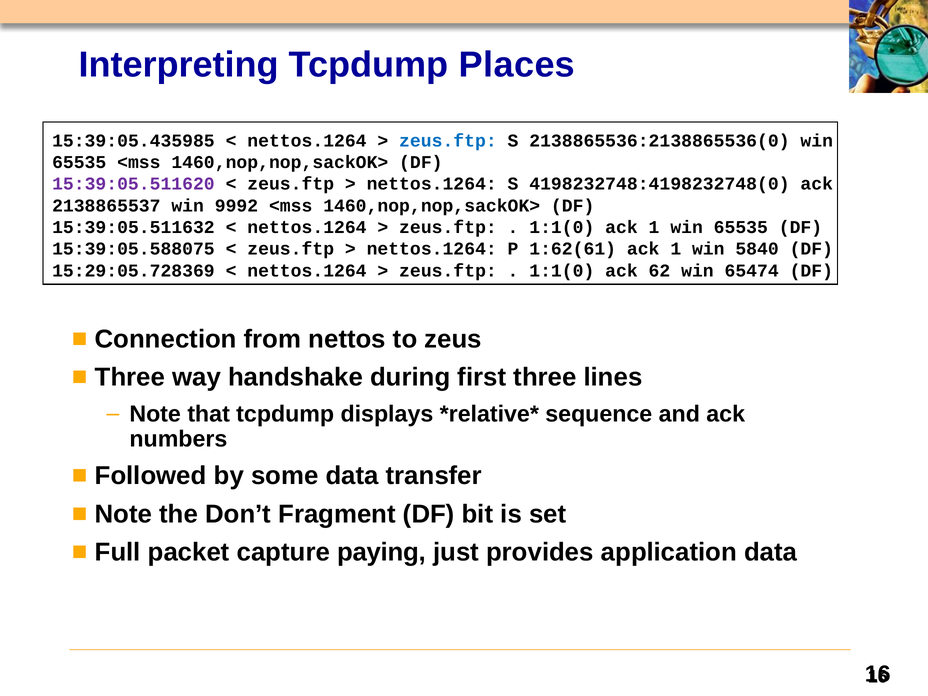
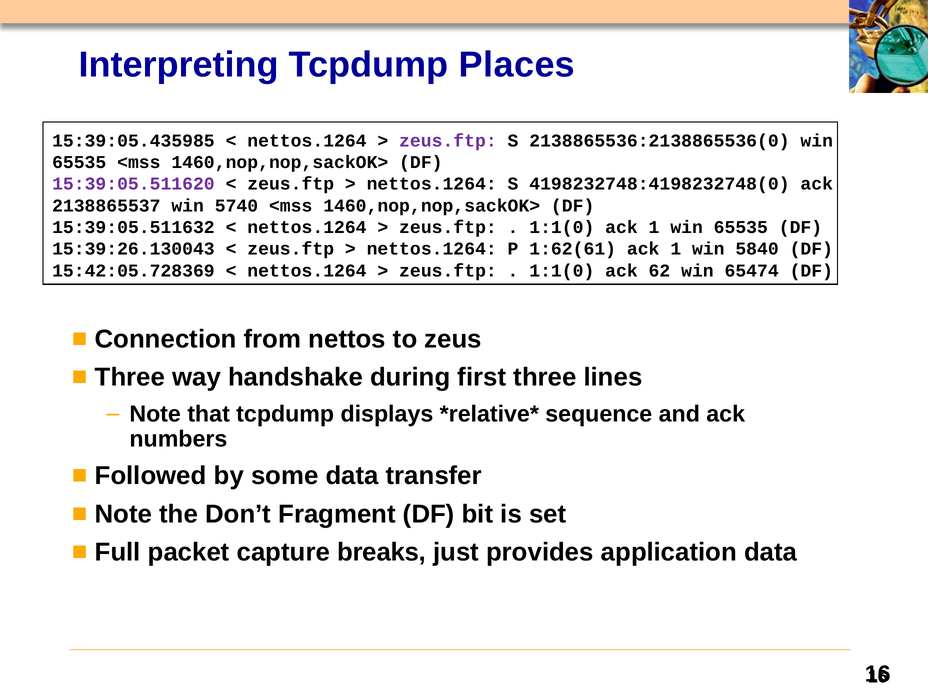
zeus.ftp at (448, 141) colour: blue -> purple
9992: 9992 -> 5740
15:39:05.588075: 15:39:05.588075 -> 15:39:26.130043
15:29:05.728369: 15:29:05.728369 -> 15:42:05.728369
paying: paying -> breaks
